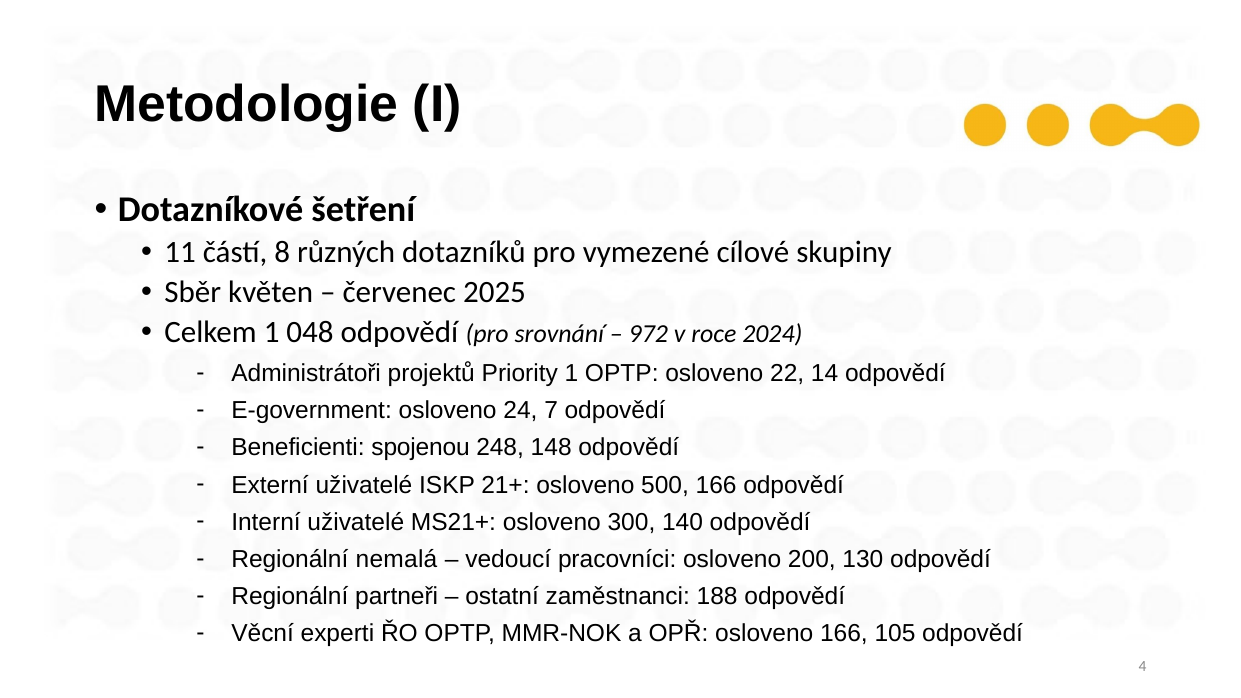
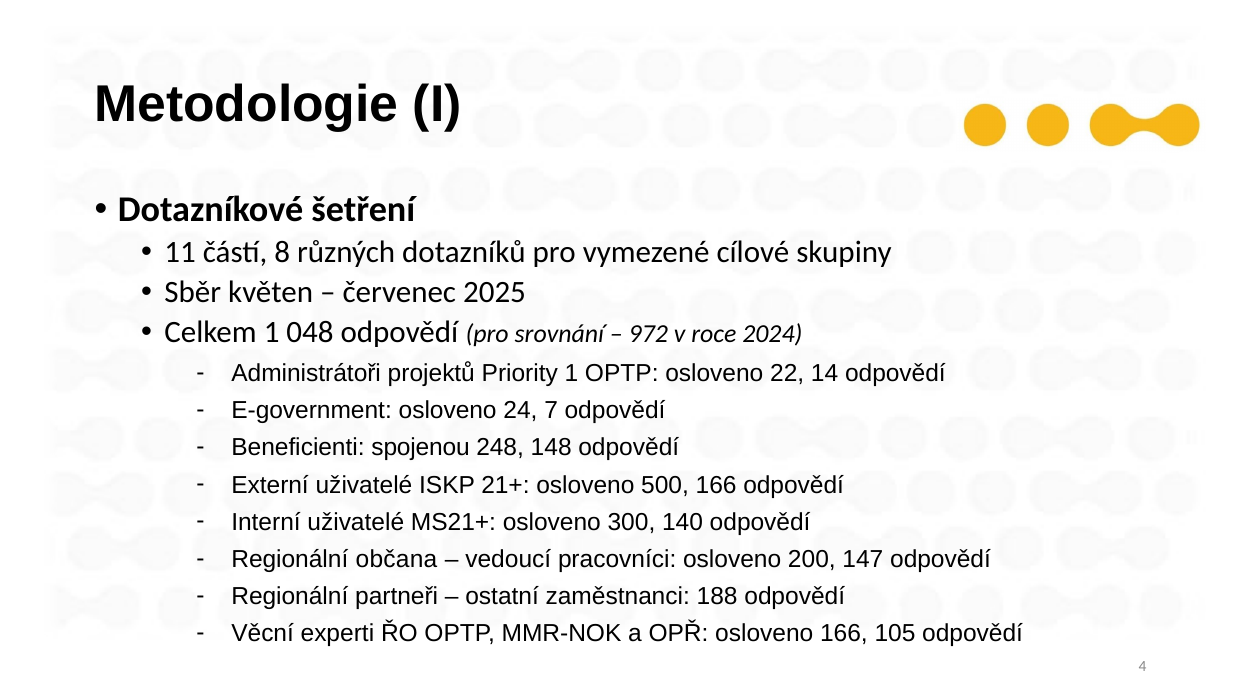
nemalá: nemalá -> občana
130: 130 -> 147
